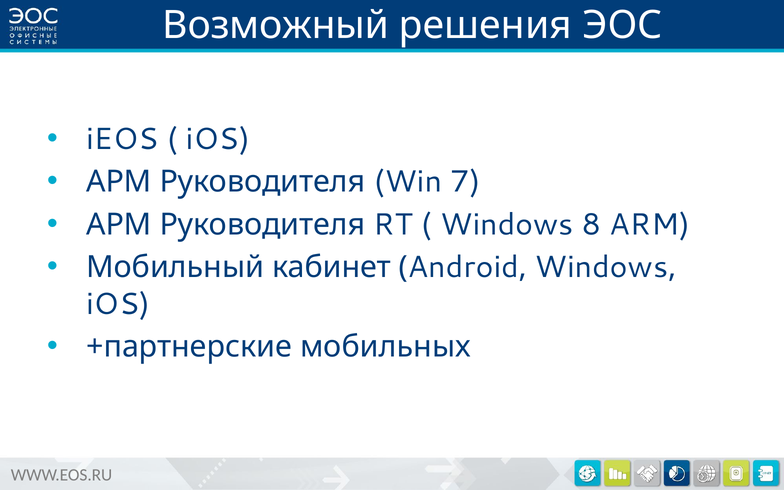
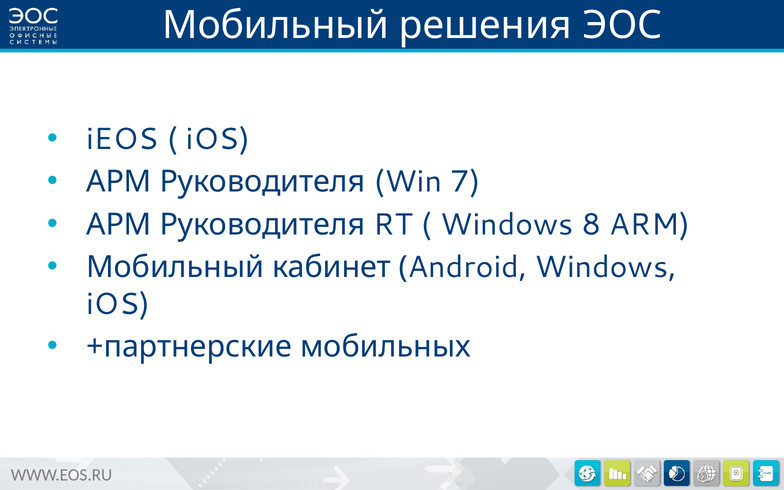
Возможный at (276, 25): Возможный -> Мобильный
